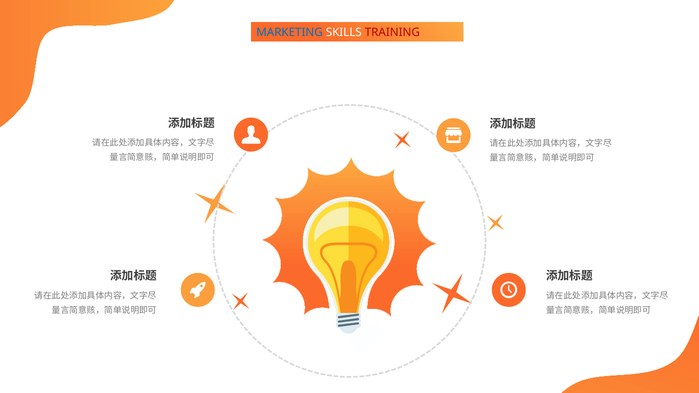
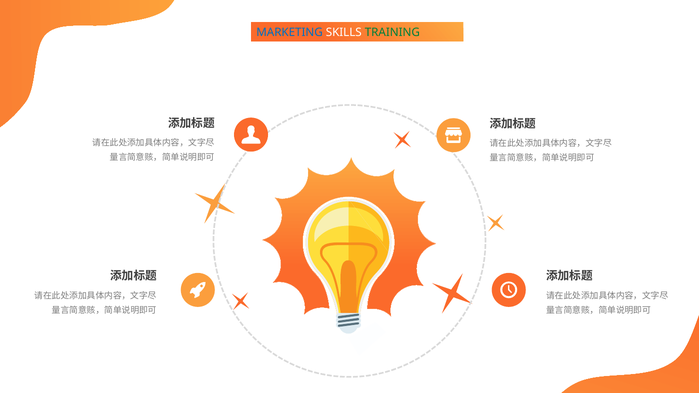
TRAINING colour: red -> green
